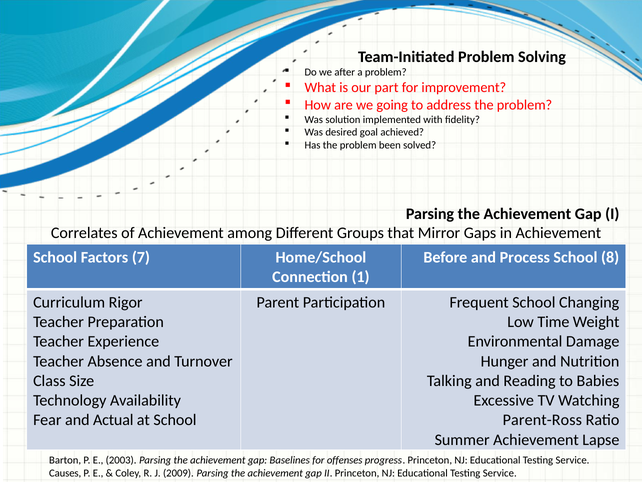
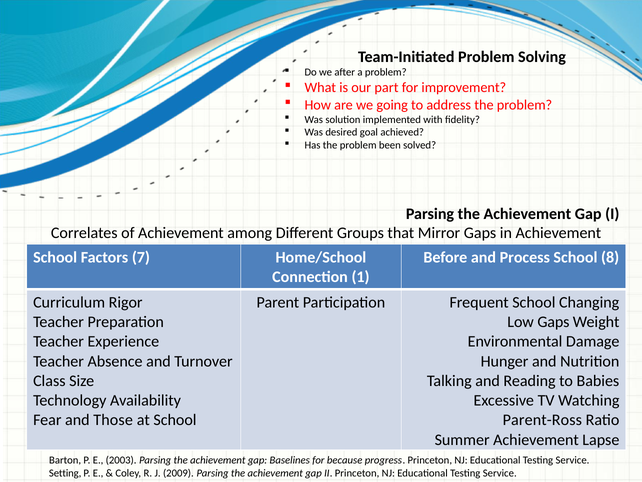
Low Time: Time -> Gaps
Actual: Actual -> Those
offenses: offenses -> because
Causes: Causes -> Setting
